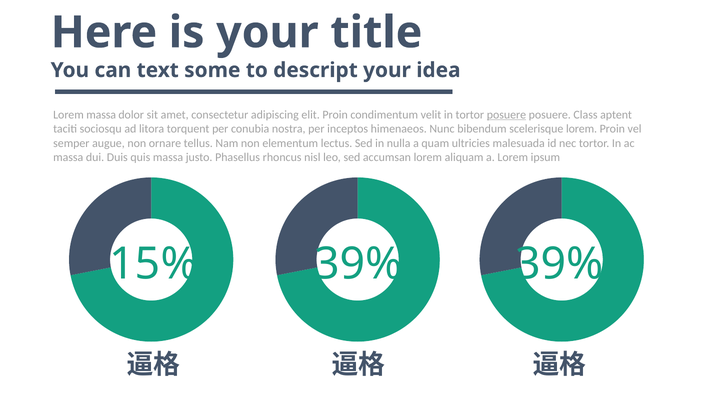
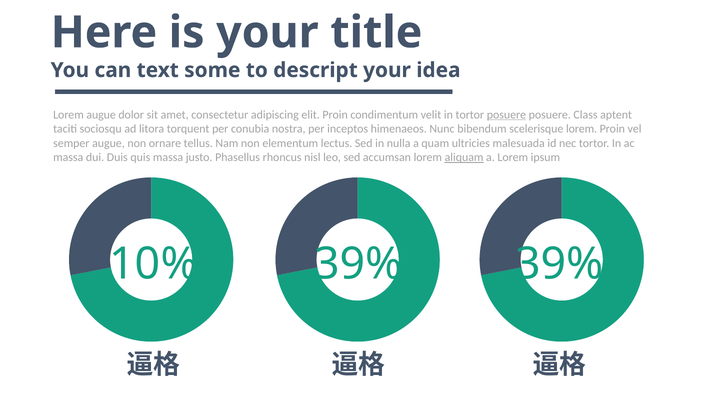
Lorem massa: massa -> augue
aliquam underline: none -> present
15%: 15% -> 10%
